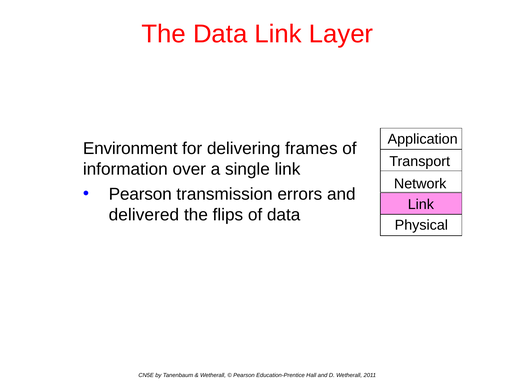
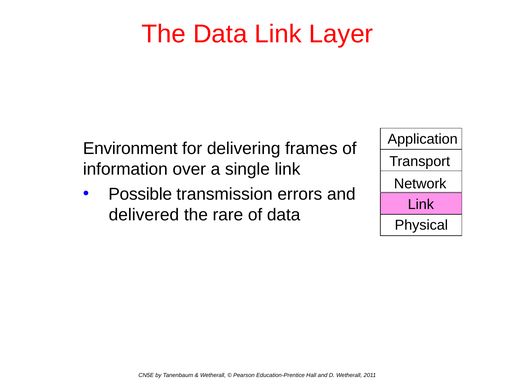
Pearson at (140, 194): Pearson -> Possible
flips: flips -> rare
